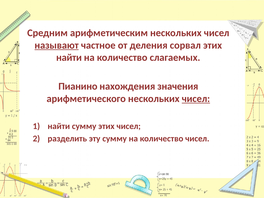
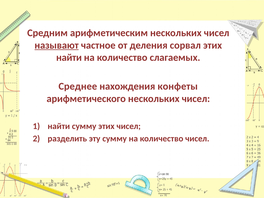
Пианино: Пианино -> Среднее
значения: значения -> конфеты
чисел at (196, 99) underline: present -> none
